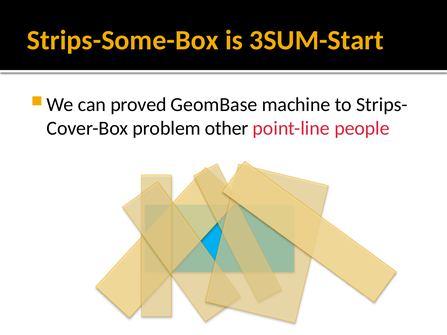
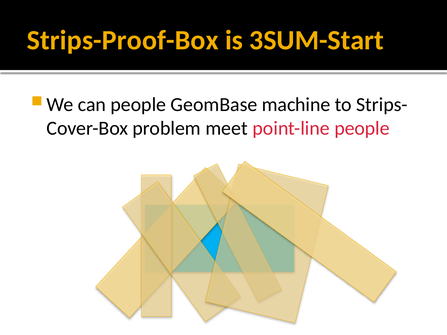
Strips-Some-Box: Strips-Some-Box -> Strips-Proof-Box
can proved: proved -> people
other: other -> meet
